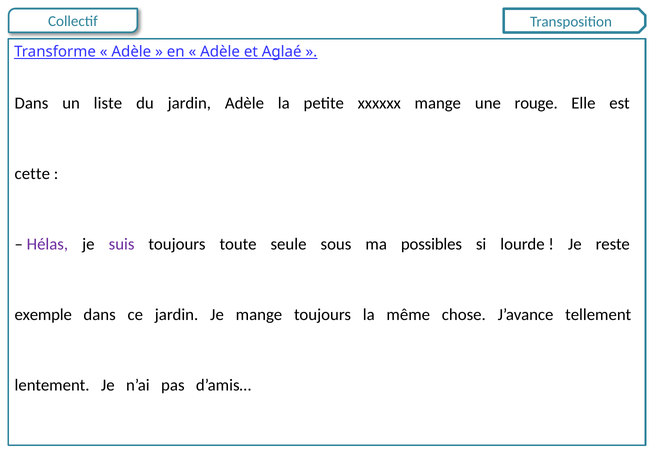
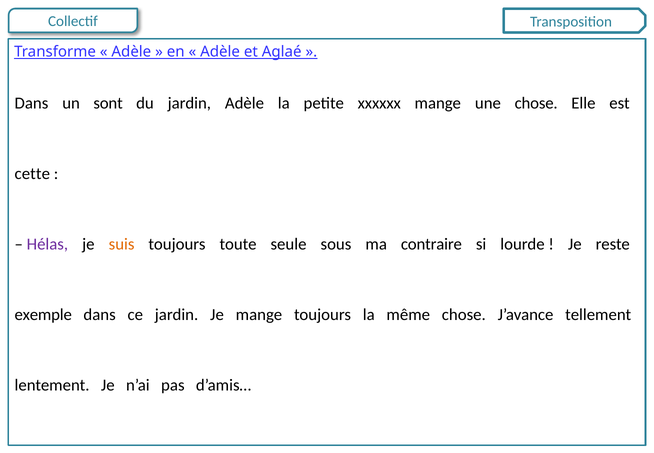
liste: liste -> sont
une rouge: rouge -> chose
suis colour: purple -> orange
possibles: possibles -> contraire
